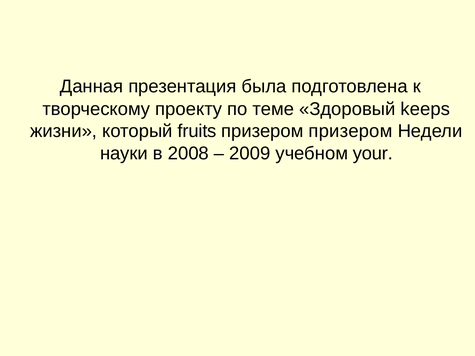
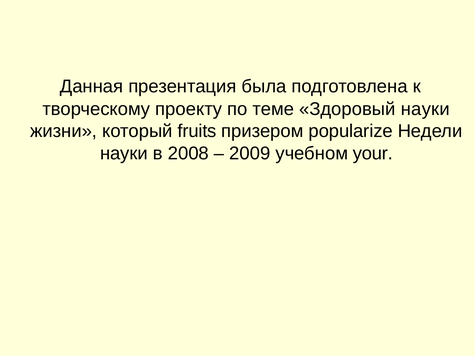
Здоровый keeps: keeps -> науки
призером призером: призером -> popularize
